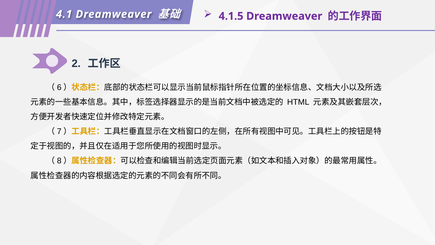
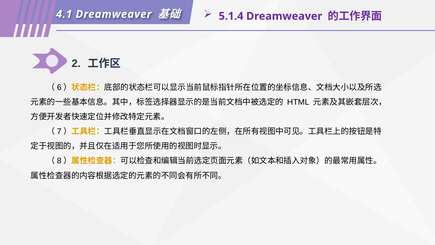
4.1.5: 4.1.5 -> 5.1.4
